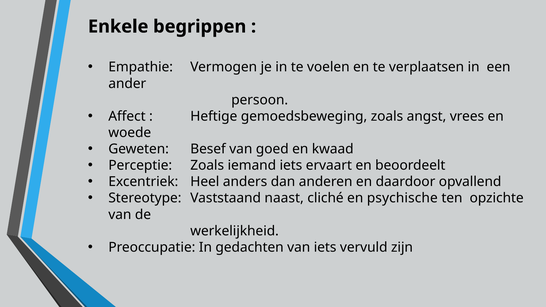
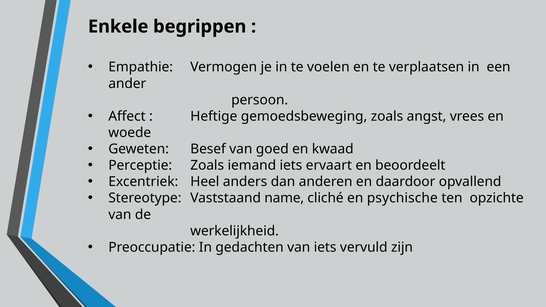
naast: naast -> name
